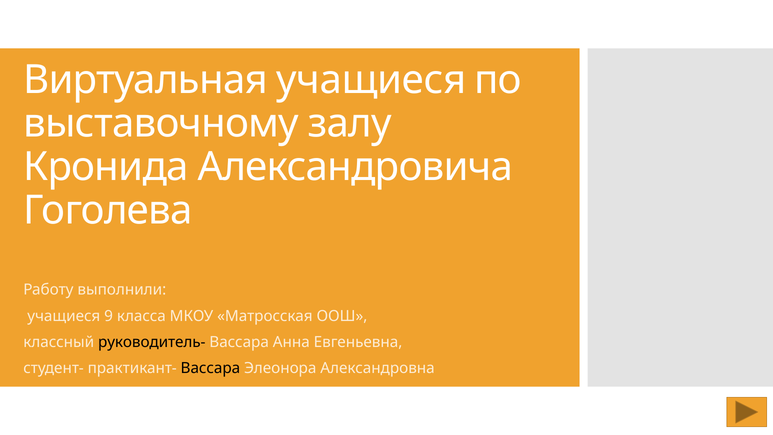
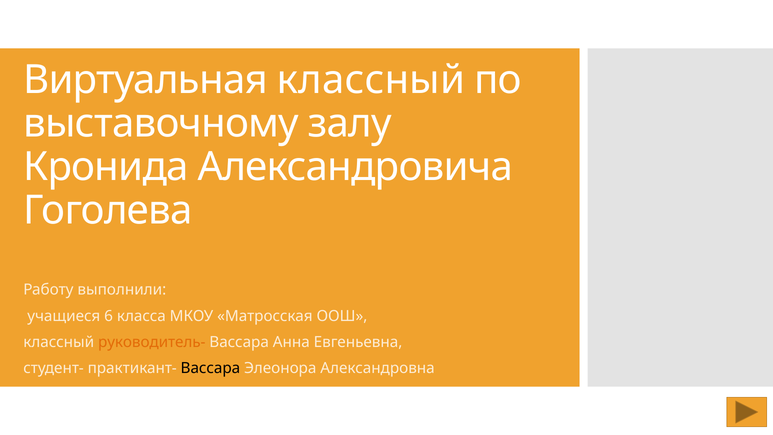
Виртуальная учащиеся: учащиеся -> классный
9: 9 -> 6
руководитель- colour: black -> orange
